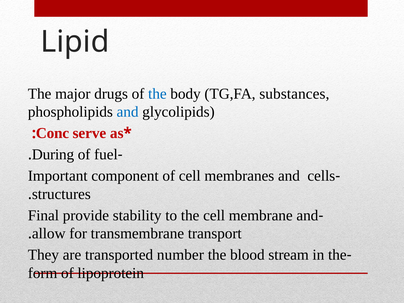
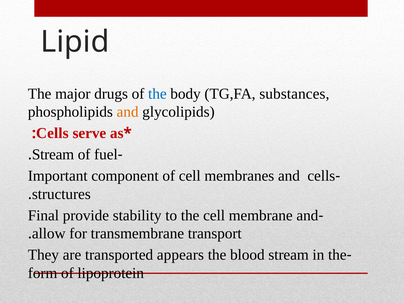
and at (128, 112) colour: blue -> orange
Conc at (53, 133): Conc -> Cells
During at (53, 155): During -> Stream
number: number -> appears
